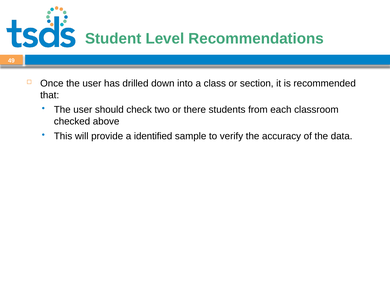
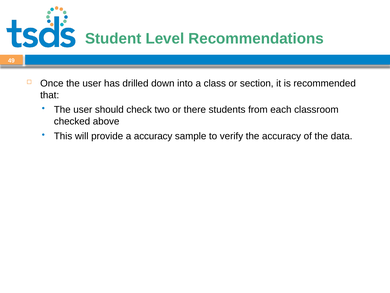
a identified: identified -> accuracy
